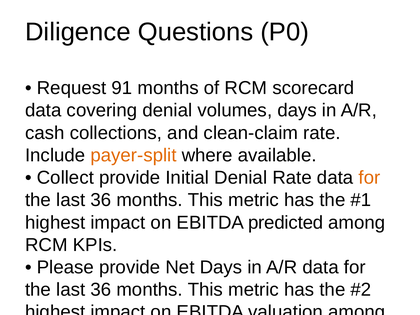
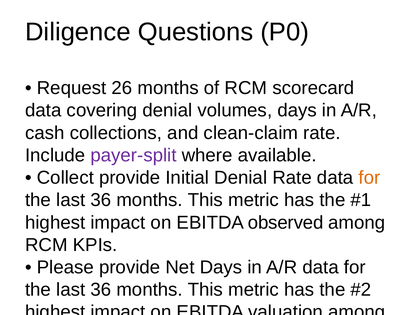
91: 91 -> 26
payer-split colour: orange -> purple
predicted: predicted -> observed
